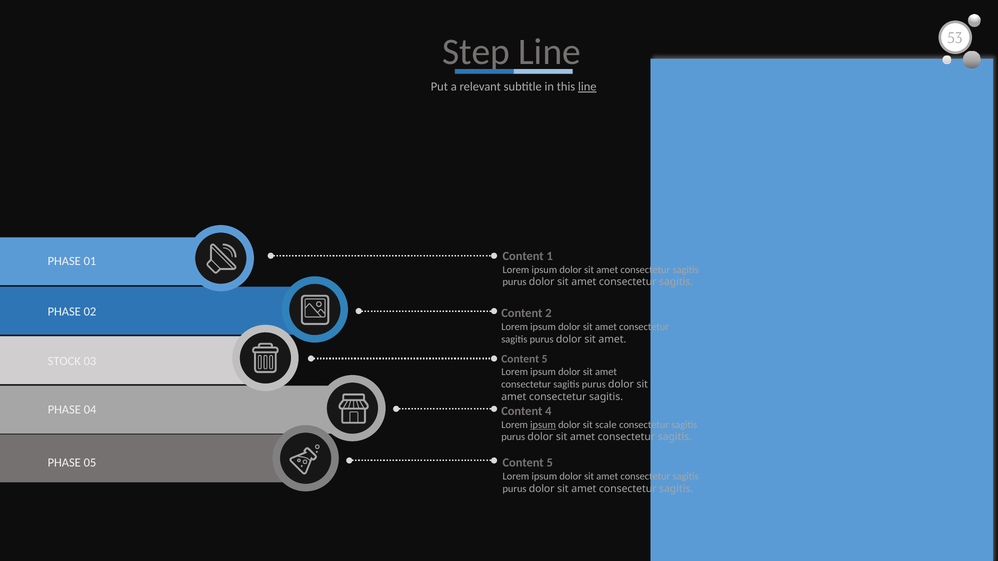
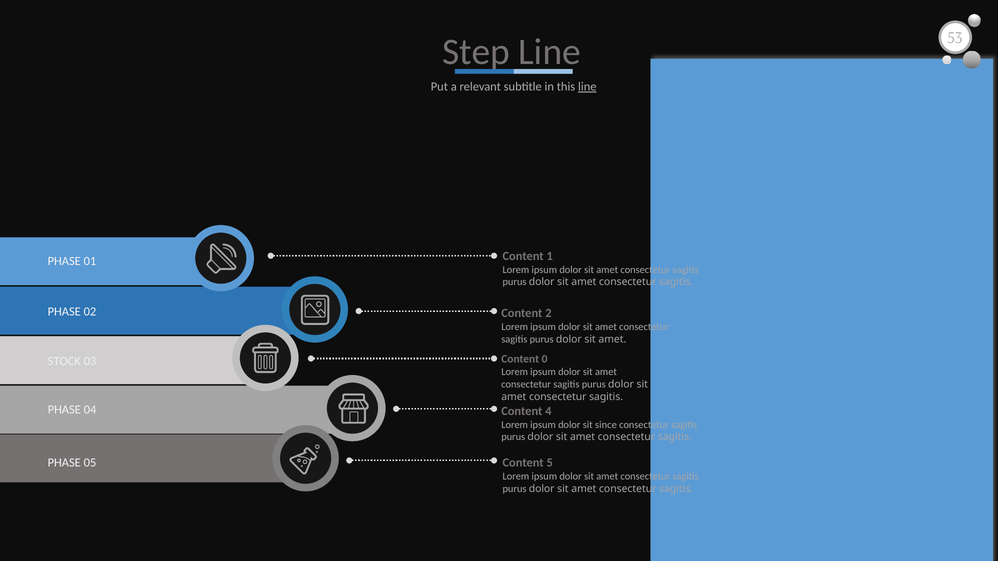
5 at (545, 359): 5 -> 0
ipsum at (543, 425) underline: present -> none
scale: scale -> since
